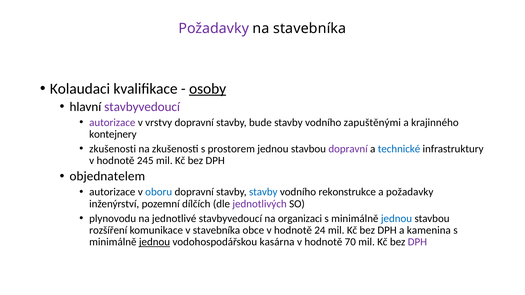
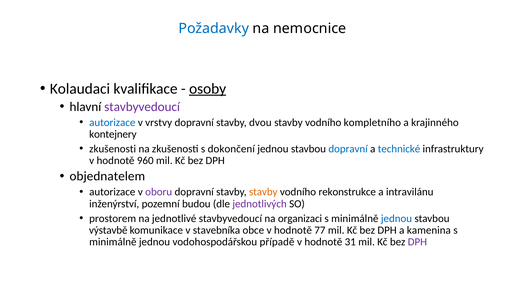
Požadavky at (214, 28) colour: purple -> blue
na stavebníka: stavebníka -> nemocnice
autorizace at (112, 123) colour: purple -> blue
bude: bude -> dvou
zapuštěnými: zapuštěnými -> kompletního
prostorem: prostorem -> dokončení
dopravní at (348, 149) colour: purple -> blue
245: 245 -> 960
oboru colour: blue -> purple
stavby at (263, 192) colour: blue -> orange
a požadavky: požadavky -> intravilánu
dílčích: dílčích -> budou
plynovodu: plynovodu -> prostorem
rozšíření: rozšíření -> výstavbě
24: 24 -> 77
jednou at (154, 242) underline: present -> none
kasárna: kasárna -> případě
70: 70 -> 31
